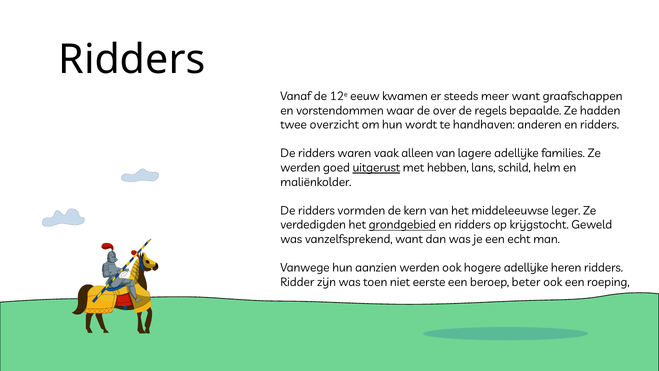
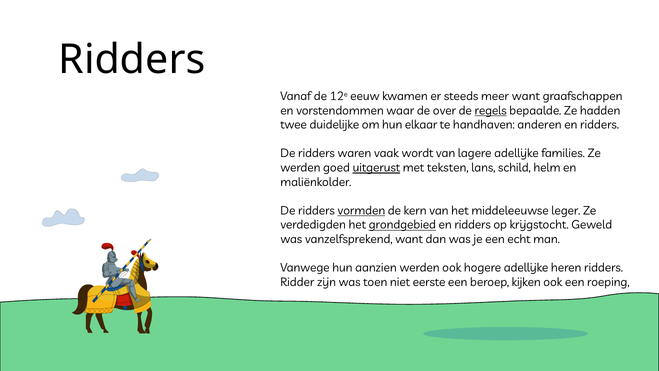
regels underline: none -> present
overzicht: overzicht -> duidelijke
wordt: wordt -> elkaar
alleen: alleen -> wordt
hebben: hebben -> teksten
vormden underline: none -> present
beter: beter -> kijken
